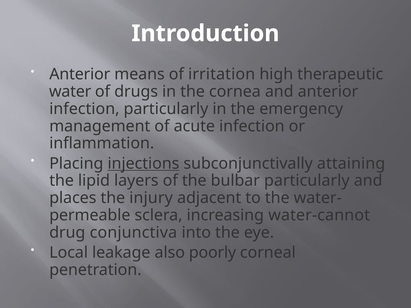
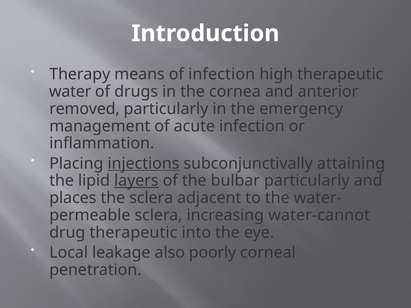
Anterior at (80, 74): Anterior -> Therapy
of irritation: irritation -> infection
infection at (84, 109): infection -> removed
layers underline: none -> present
the injury: injury -> sclera
drug conjunctiva: conjunctiva -> therapeutic
